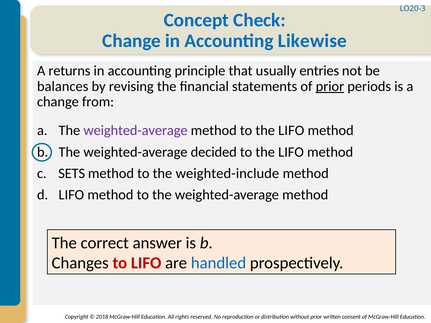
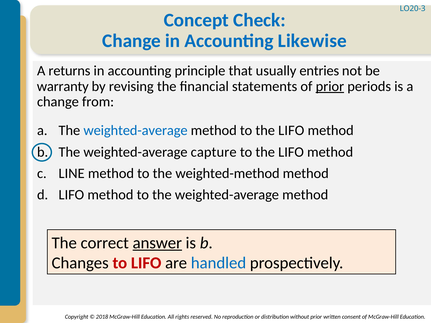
balances: balances -> warranty
weighted-average at (136, 131) colour: purple -> blue
decided: decided -> capture
SETS: SETS -> LINE
weighted-include: weighted-include -> weighted-method
answer underline: none -> present
